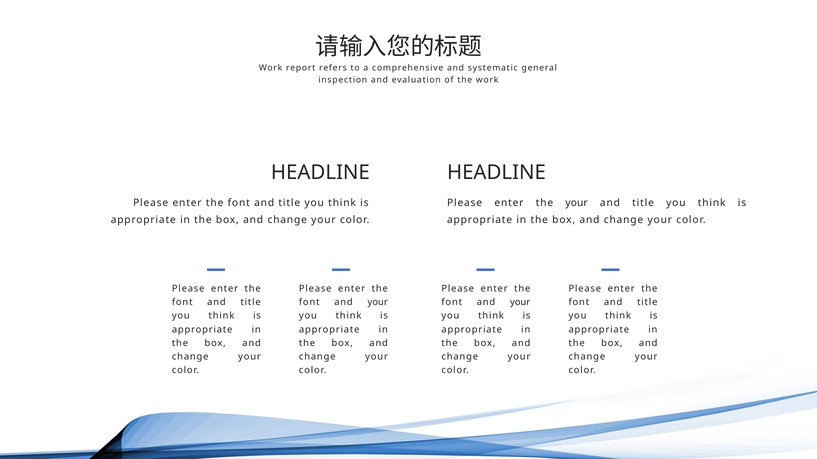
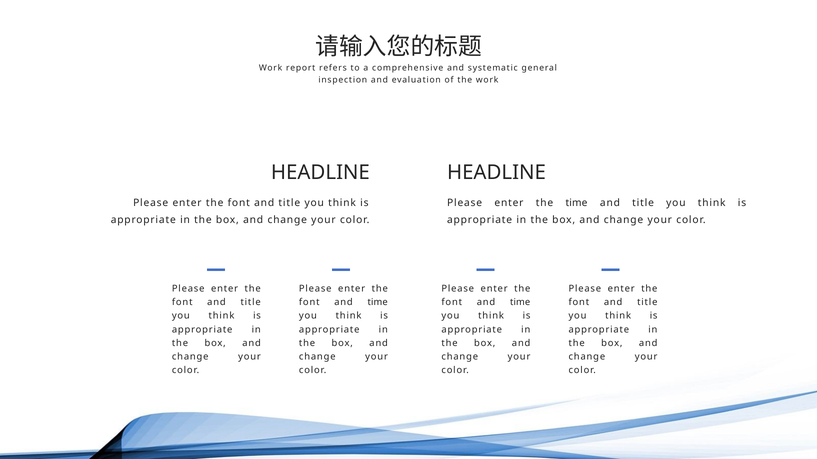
the your: your -> time
your at (378, 303): your -> time
your at (520, 303): your -> time
